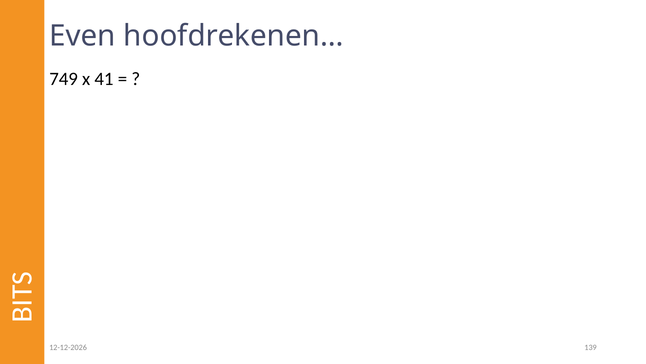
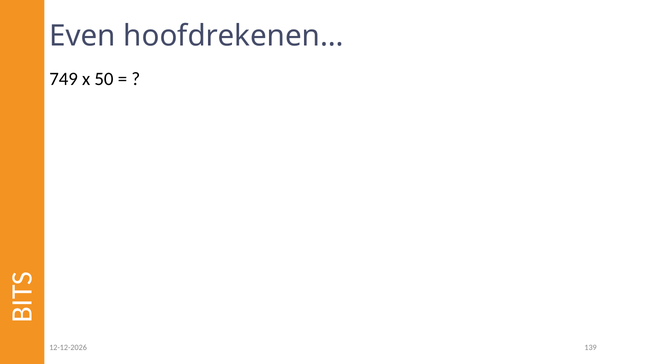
41: 41 -> 50
